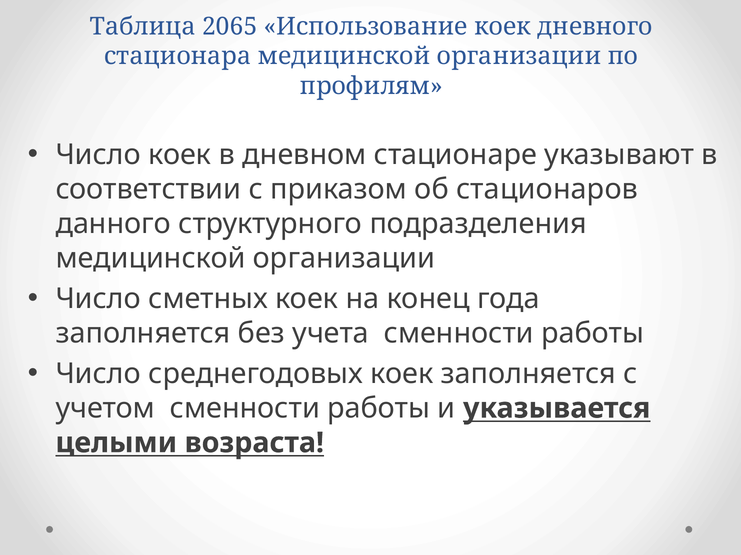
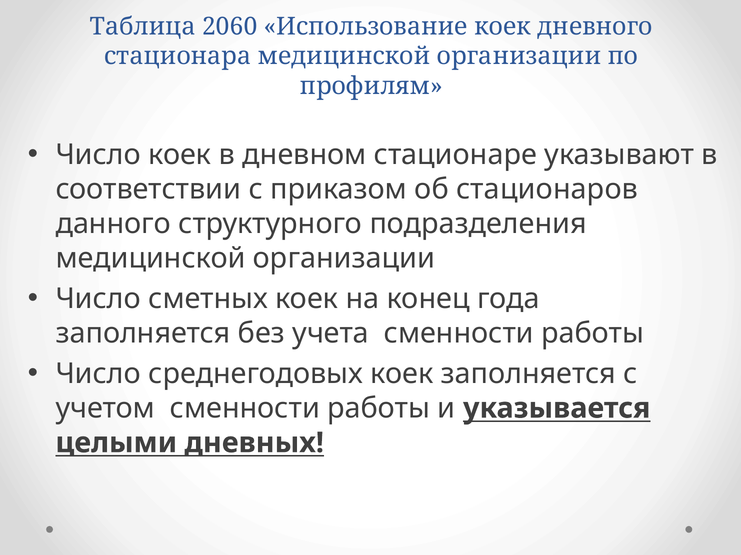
2065: 2065 -> 2060
возраста: возраста -> дневных
